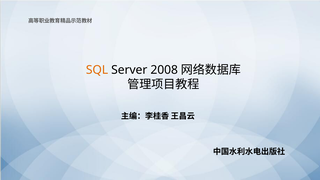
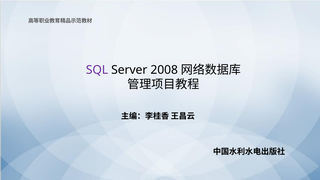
SQL colour: orange -> purple
